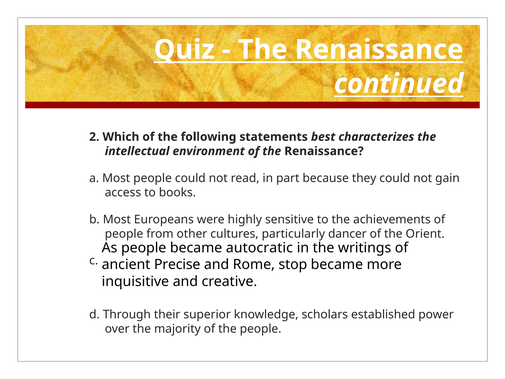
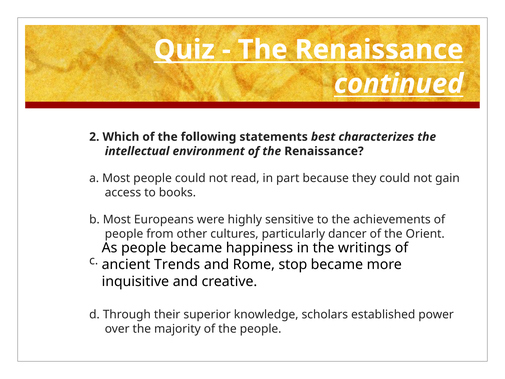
autocratic: autocratic -> happiness
Precise: Precise -> Trends
